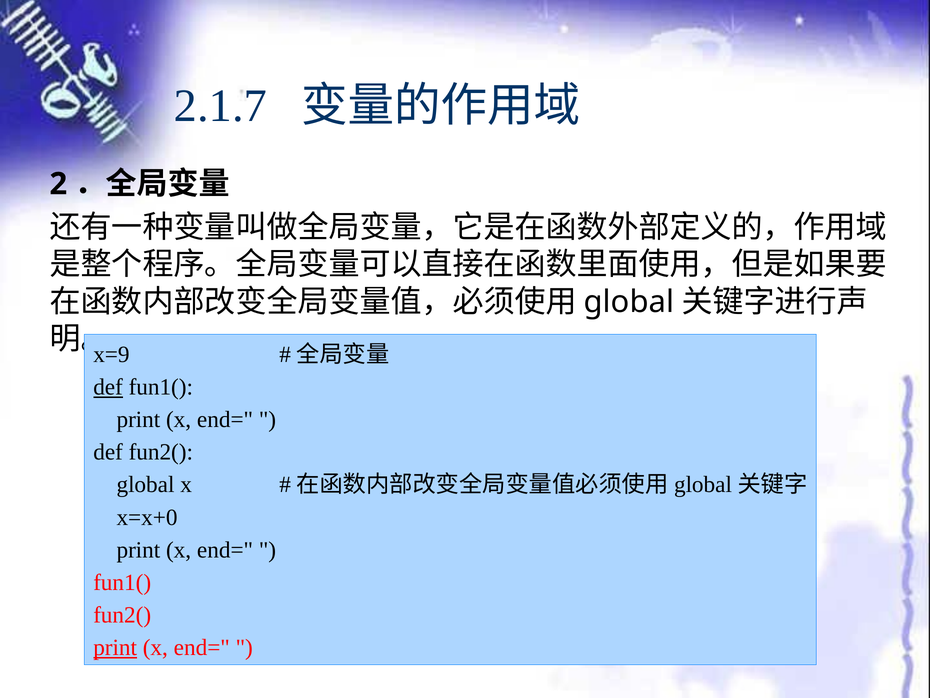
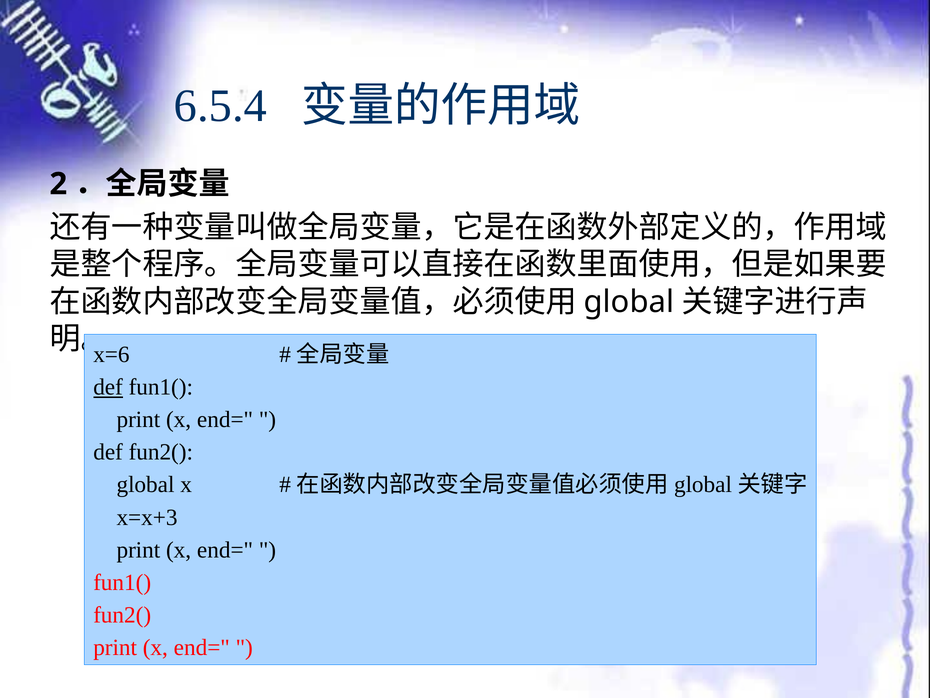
2.1.7: 2.1.7 -> 6.5.4
x=9: x=9 -> x=6
x=x+0: x=x+0 -> x=x+3
print at (115, 647) underline: present -> none
